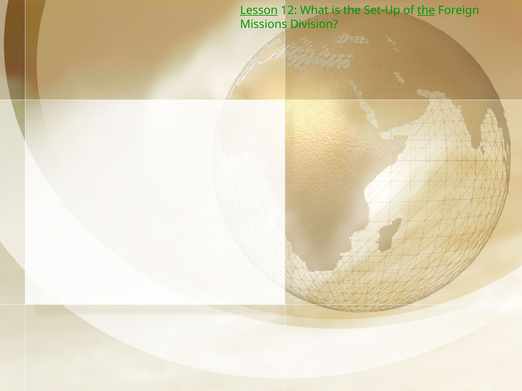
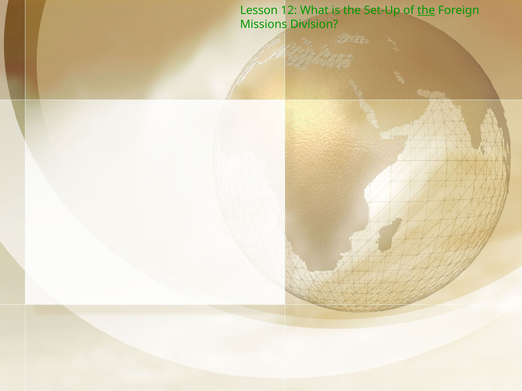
Lesson underline: present -> none
